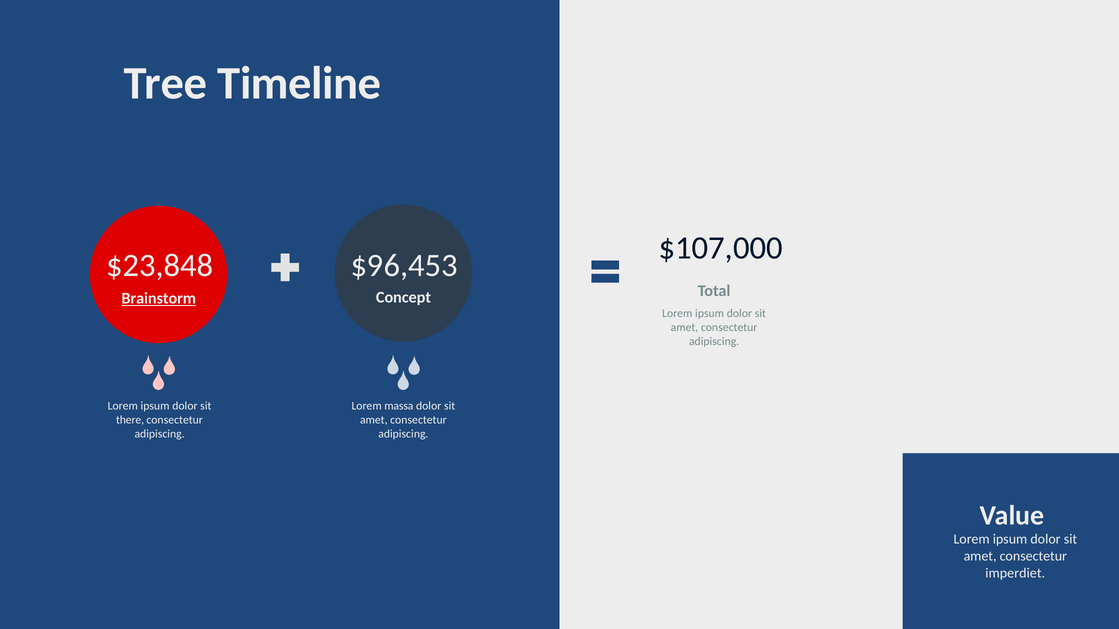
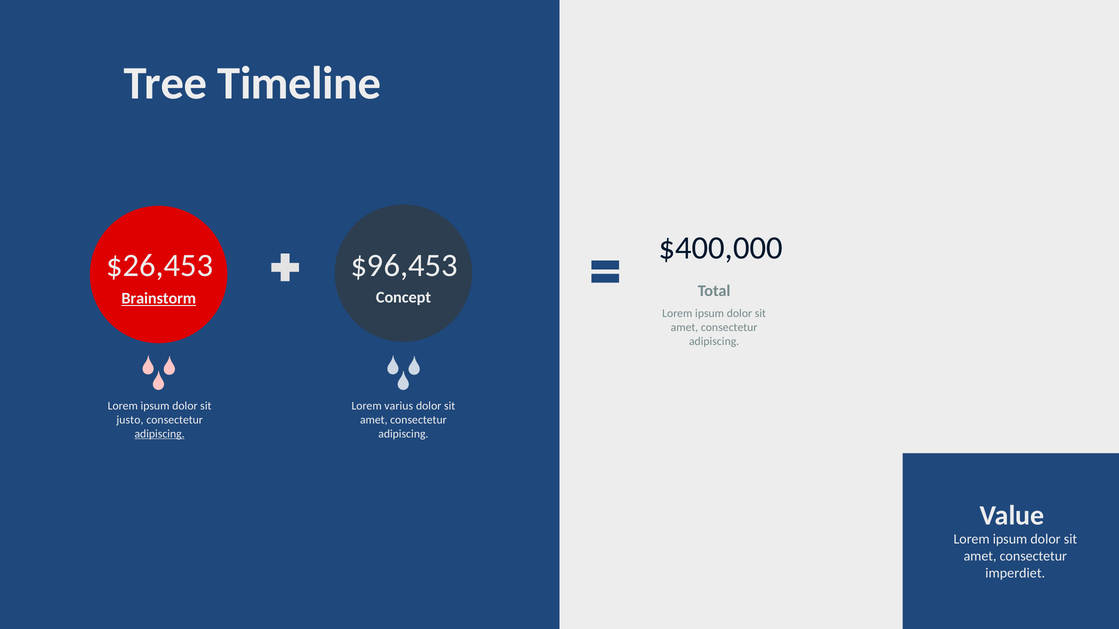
$107,000: $107,000 -> $400,000
$23,848: $23,848 -> $26,453
massa: massa -> varius
there: there -> justo
adipiscing at (160, 434) underline: none -> present
